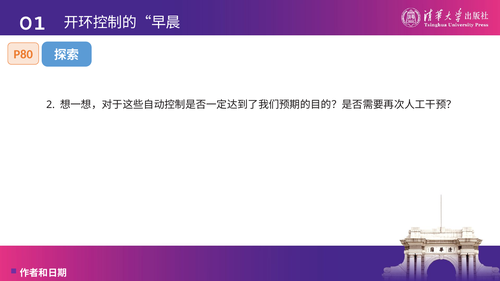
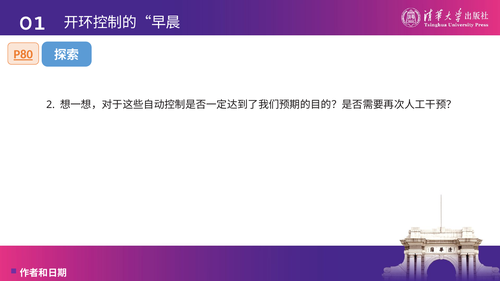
P80 underline: none -> present
